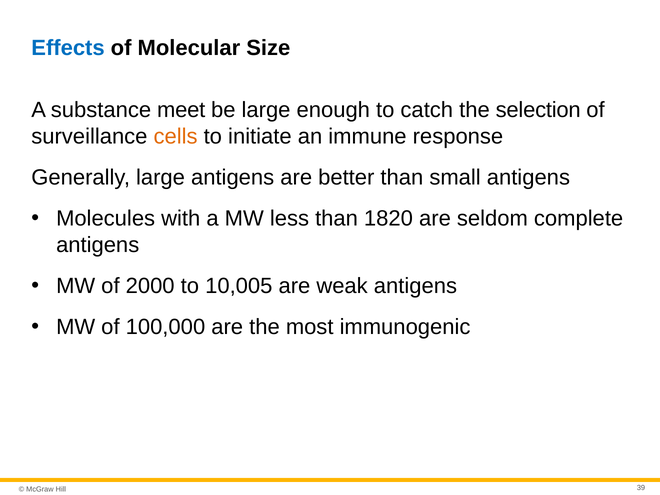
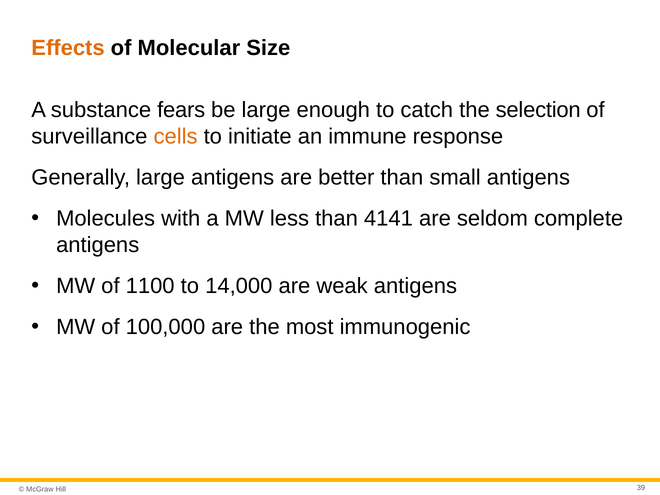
Effects colour: blue -> orange
meet: meet -> fears
1820: 1820 -> 4141
2000: 2000 -> 1100
10,005: 10,005 -> 14,000
